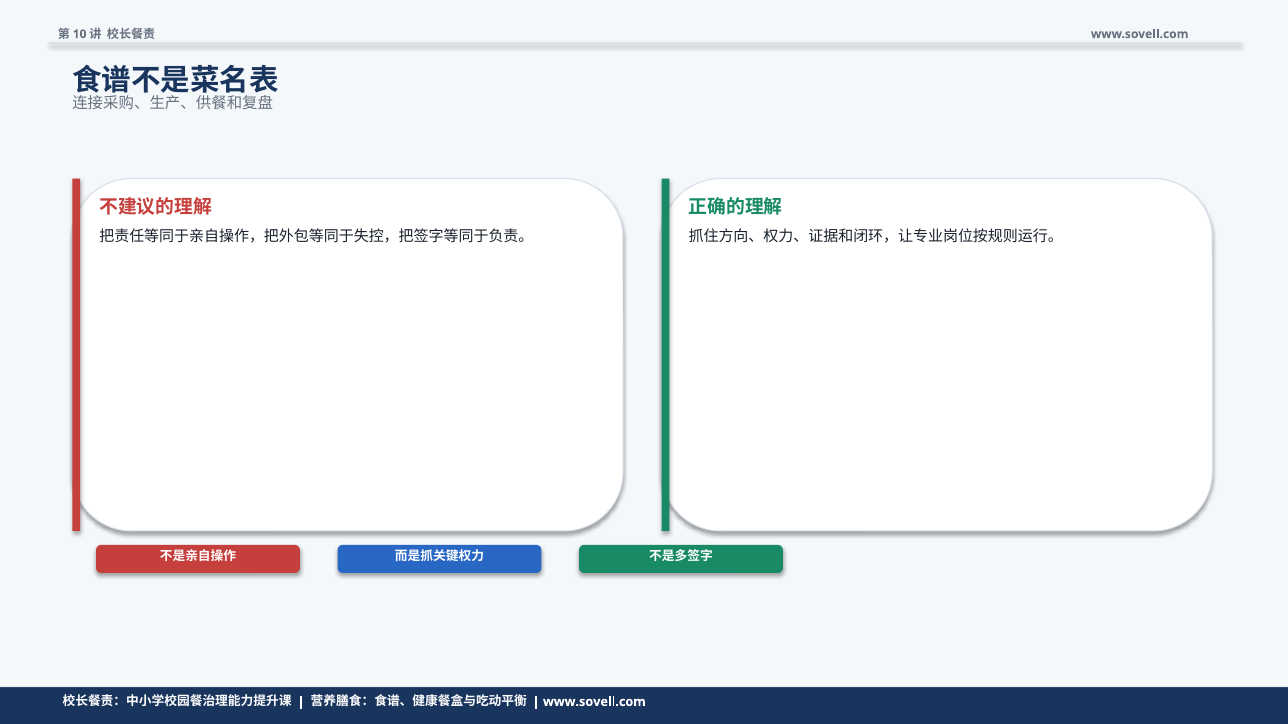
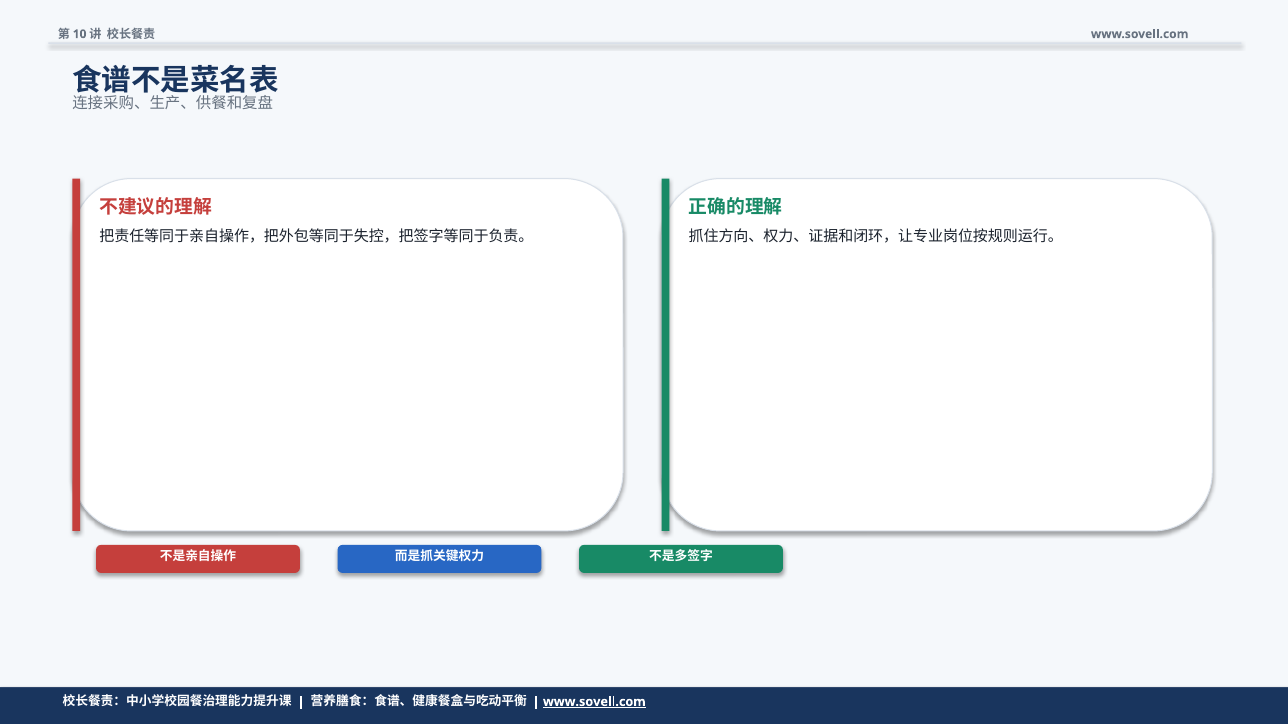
www.sovell.com at (594, 702) underline: none -> present
